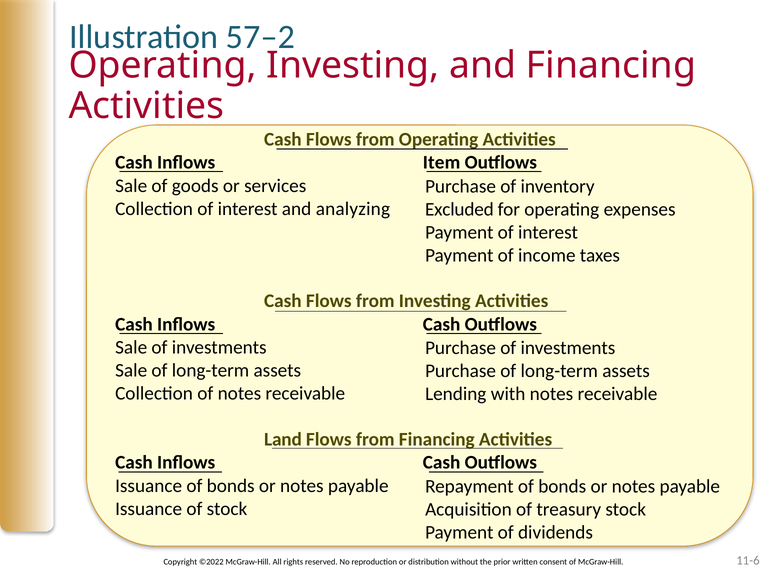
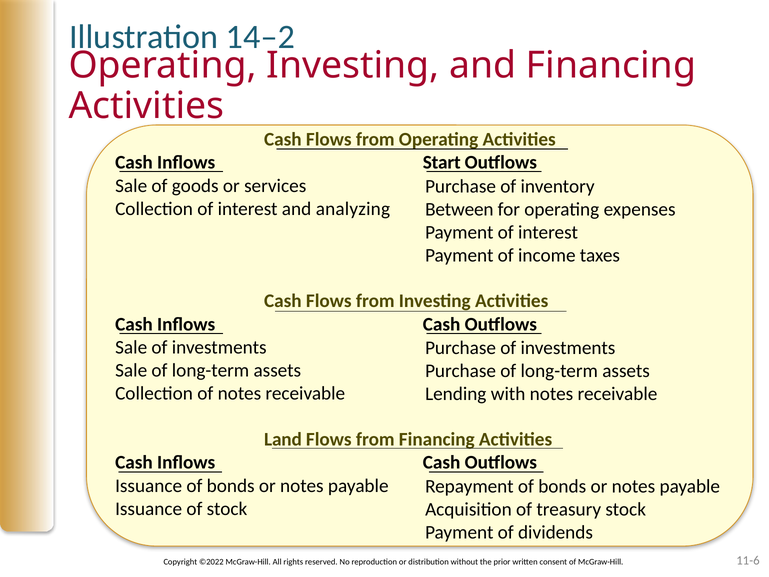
57–2: 57–2 -> 14–2
Item: Item -> Start
Excluded: Excluded -> Between
